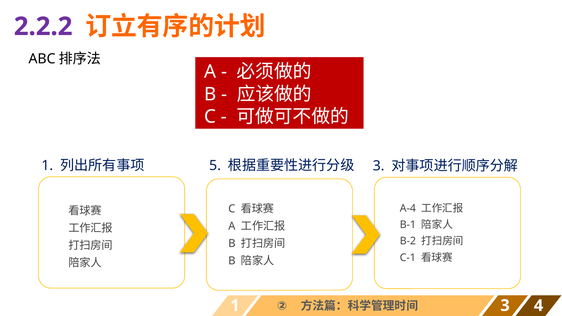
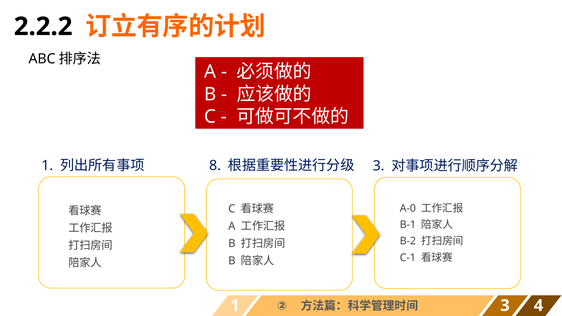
2.2.2 colour: purple -> black
5: 5 -> 8
A-4: A-4 -> A-0
